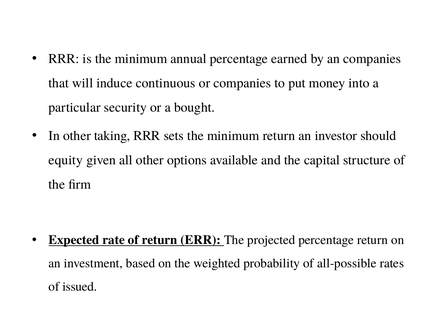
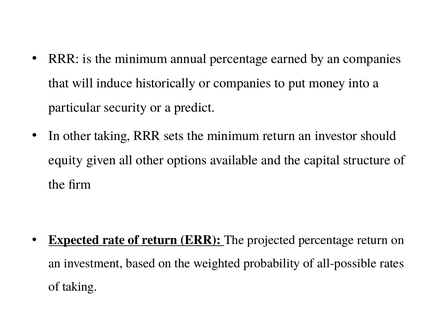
continuous: continuous -> historically
bought: bought -> predict
of issued: issued -> taking
